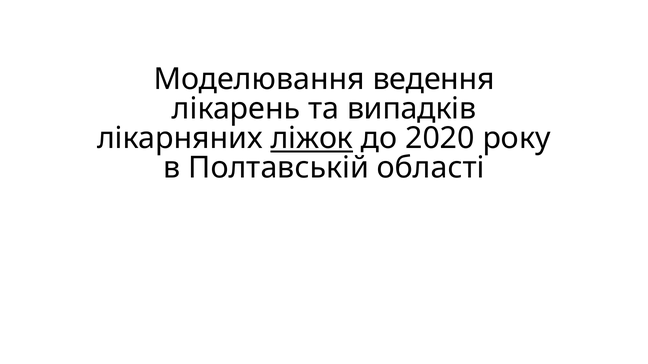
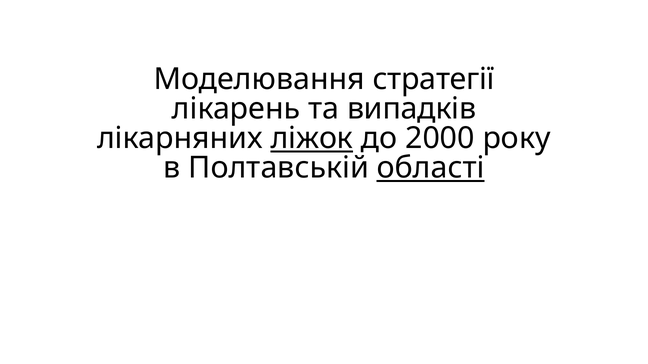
ведення: ведення -> стратегії
2020: 2020 -> 2000
області underline: none -> present
